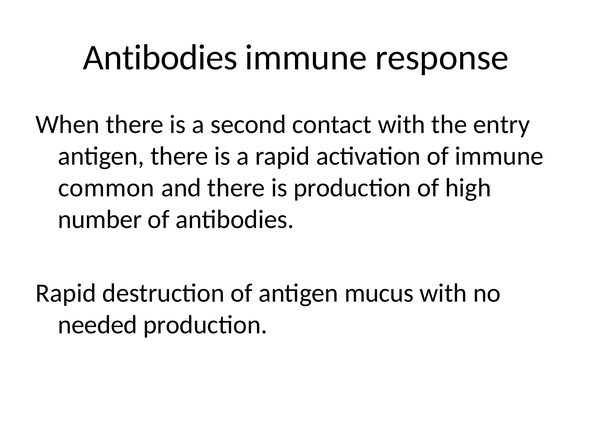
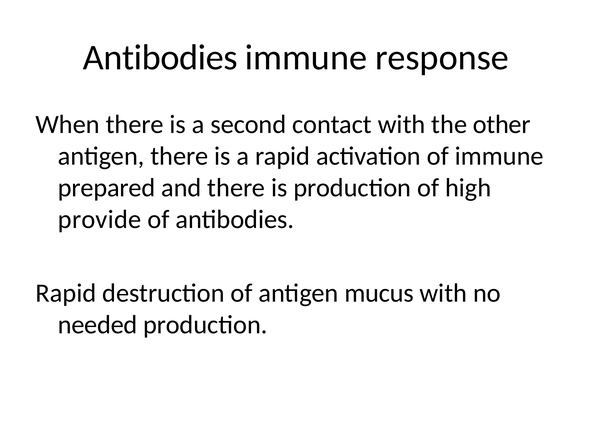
entry: entry -> other
common: common -> prepared
number: number -> provide
